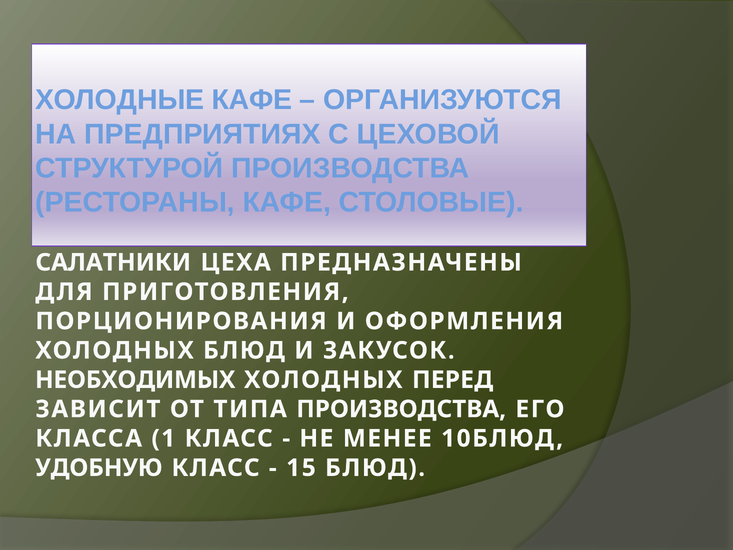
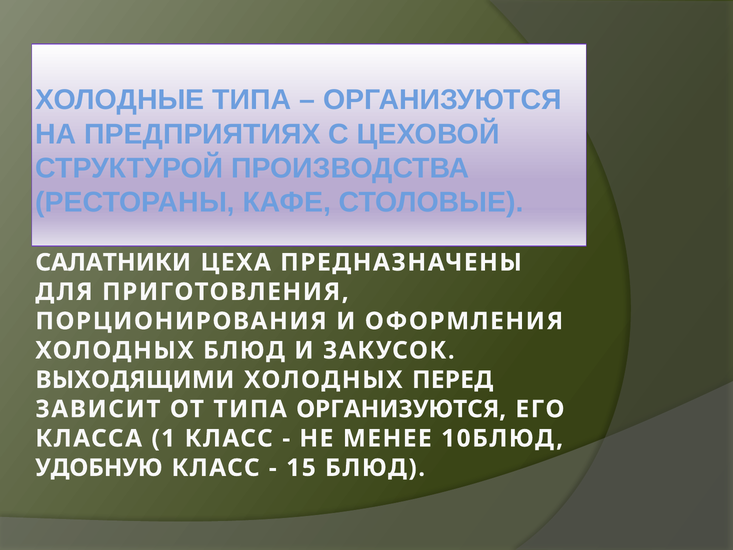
ХОЛОДНЫЕ КАФЕ: КАФЕ -> ТИПА
НЕОБХОДИМЫХ: НЕОБХОДИМЫХ -> ВЫХОДЯЩИМИ
ТИПА ПРОИЗВОДСТВА: ПРОИЗВОДСТВА -> ОРГАНИЗУЮТСЯ
